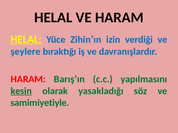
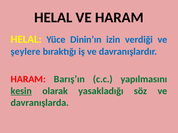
HELAL at (26, 39) underline: present -> none
Zihin’ın: Zihin’ın -> Dinin’ın
samimiyetiyle: samimiyetiyle -> davranışlarda
